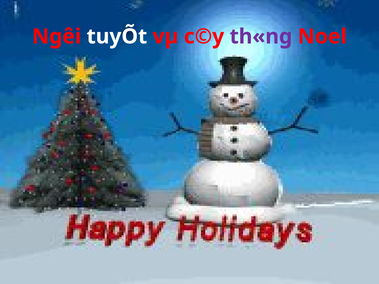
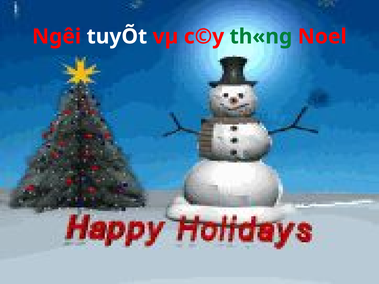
th«ng colour: purple -> green
